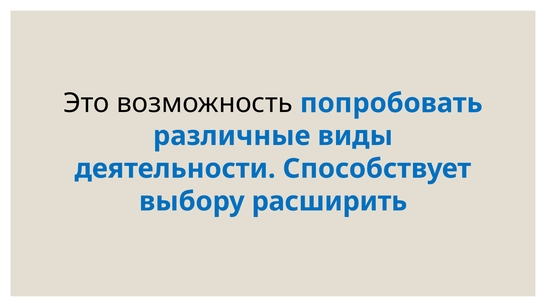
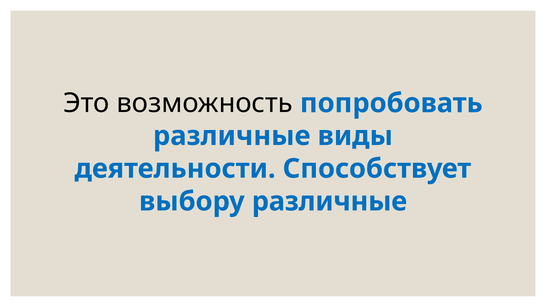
выбору расширить: расширить -> различные
